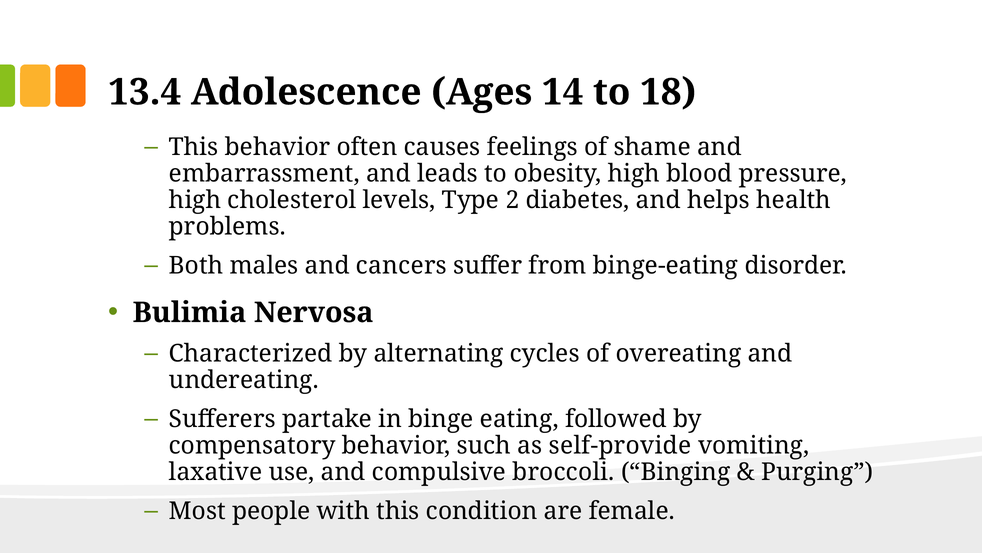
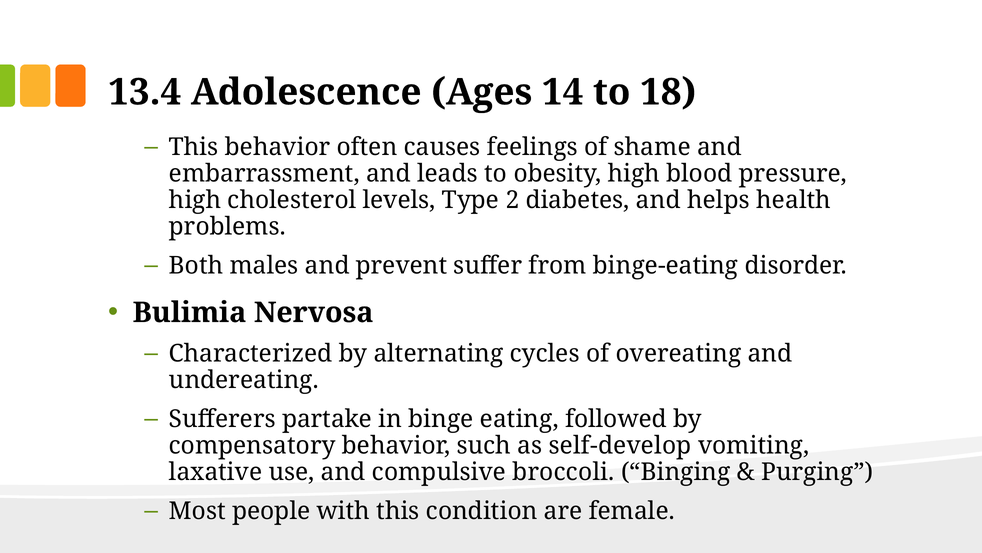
cancers: cancers -> prevent
self-provide: self-provide -> self-develop
